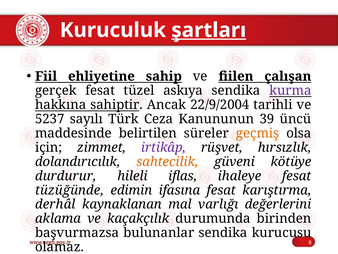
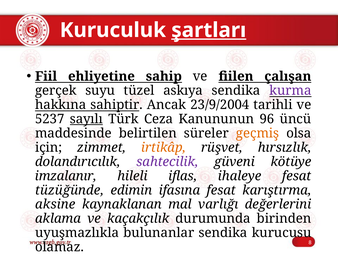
gerçek fesat: fesat -> suyu
22/9/2004: 22/9/2004 -> 23/9/2004
sayılı underline: none -> present
39: 39 -> 96
irtikâp colour: purple -> orange
sahtecilik colour: orange -> purple
durdurur: durdurur -> imzalanır
derhâl: derhâl -> aksine
başvurmazsa: başvurmazsa -> uyuşmazlıkla
